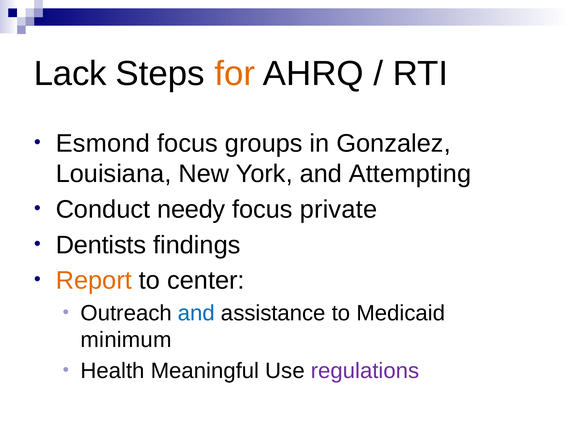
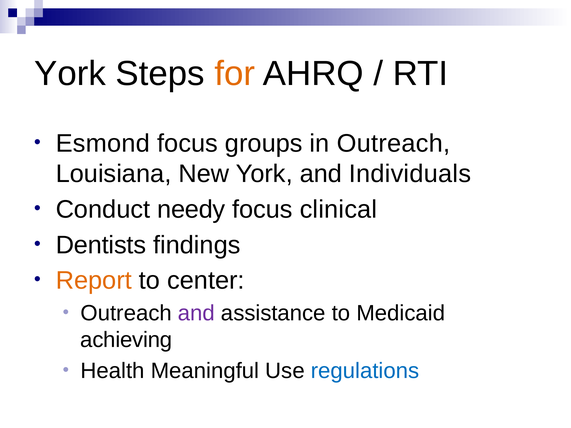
Lack at (70, 74): Lack -> York
in Gonzalez: Gonzalez -> Outreach
Attempting: Attempting -> Individuals
private: private -> clinical
and at (196, 313) colour: blue -> purple
minimum: minimum -> achieving
regulations colour: purple -> blue
